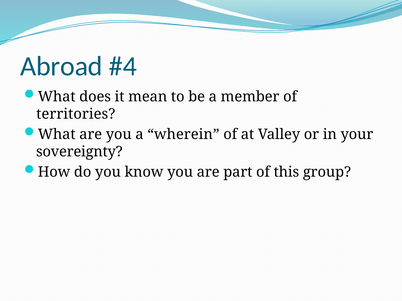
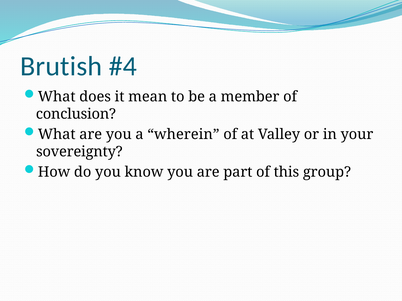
Abroad: Abroad -> Brutish
territories: territories -> conclusion
